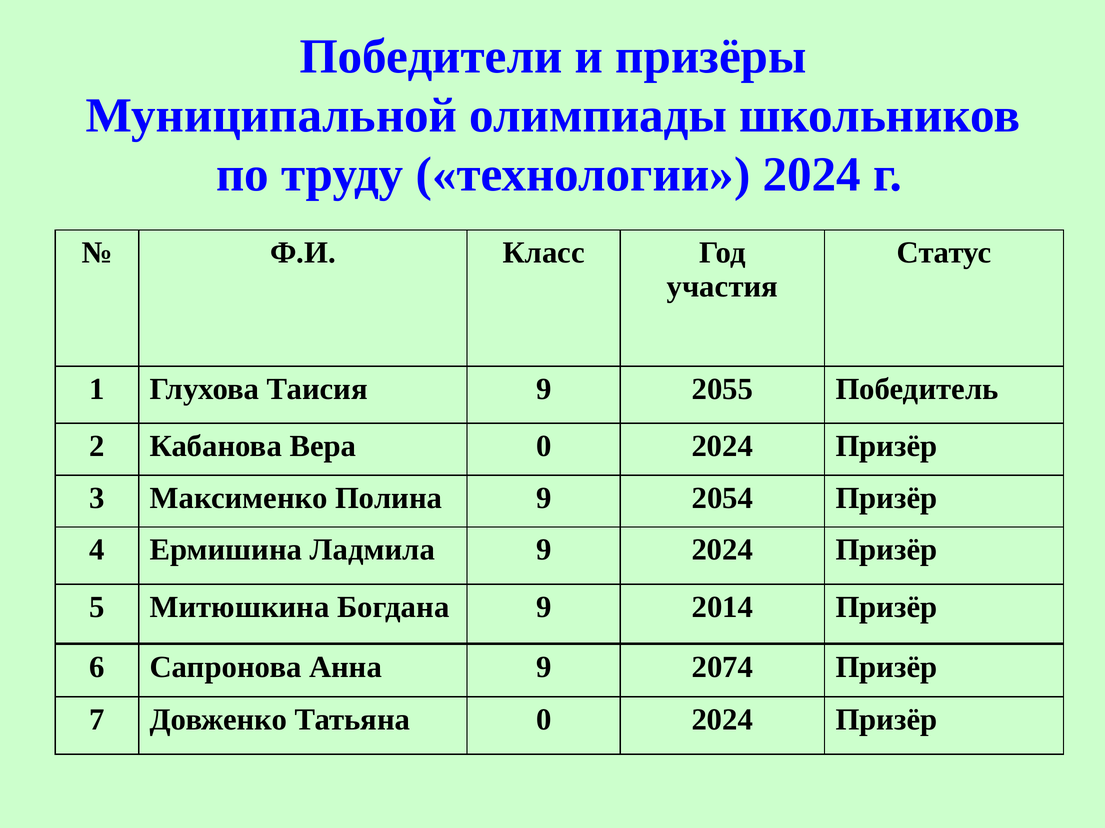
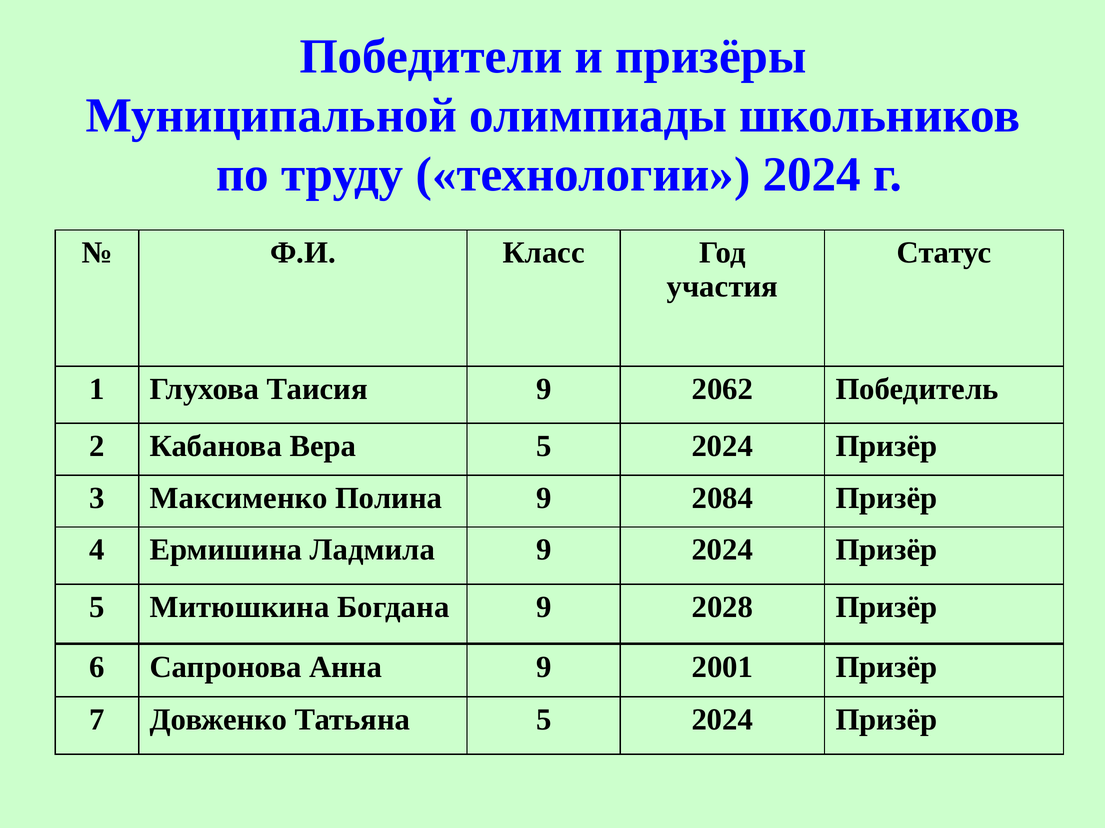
2055: 2055 -> 2062
Вера 0: 0 -> 5
2054: 2054 -> 2084
2014: 2014 -> 2028
2074: 2074 -> 2001
Татьяна 0: 0 -> 5
